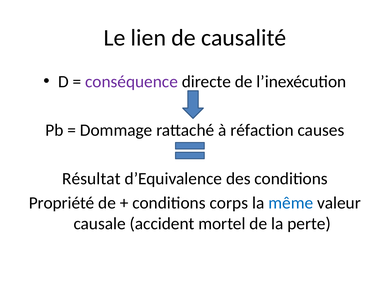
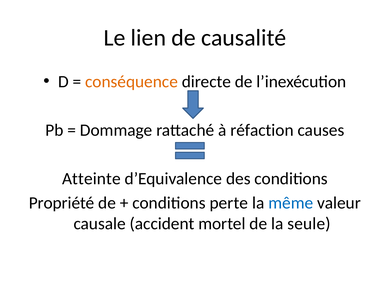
conséquence colour: purple -> orange
Résultat: Résultat -> Atteinte
corps: corps -> perte
perte: perte -> seule
